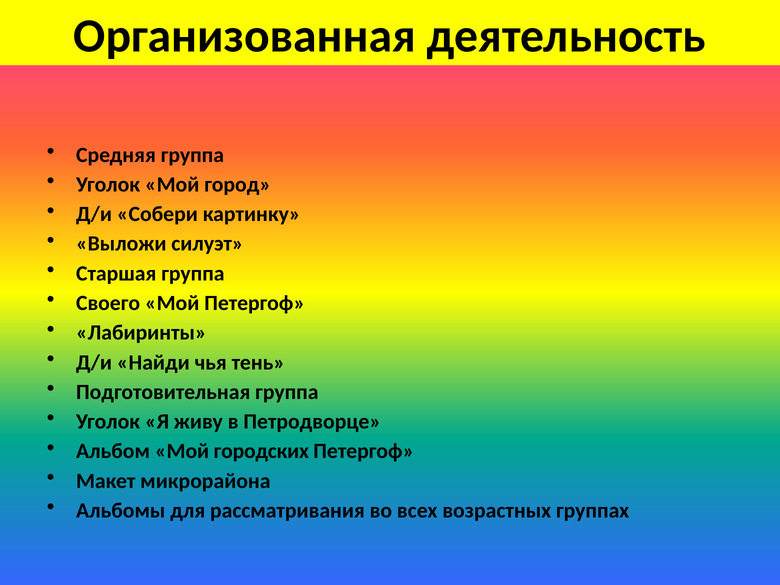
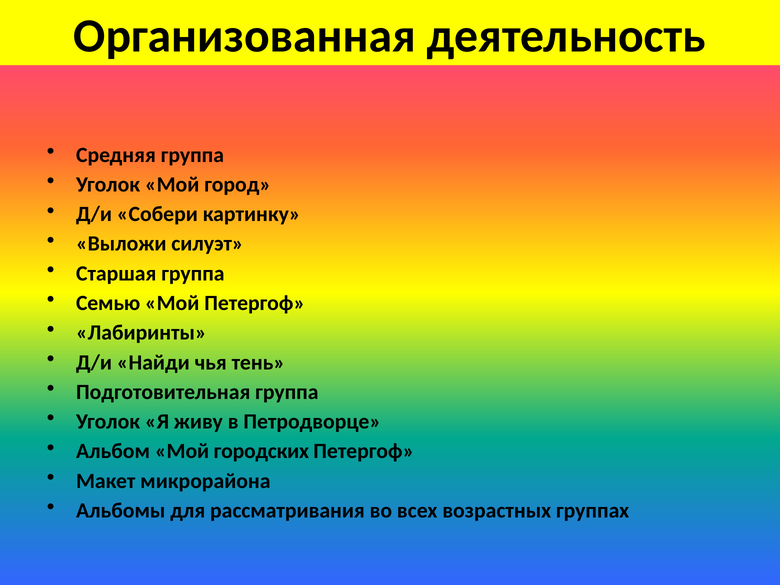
Своего: Своего -> Семью
